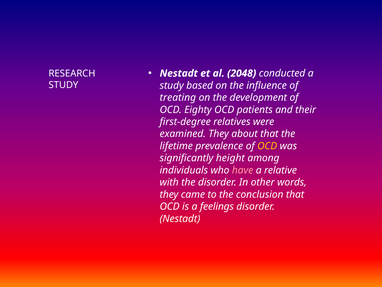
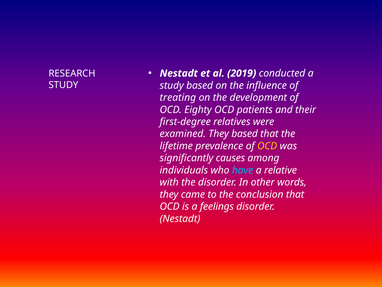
2048: 2048 -> 2019
They about: about -> based
height: height -> causes
have colour: pink -> light blue
